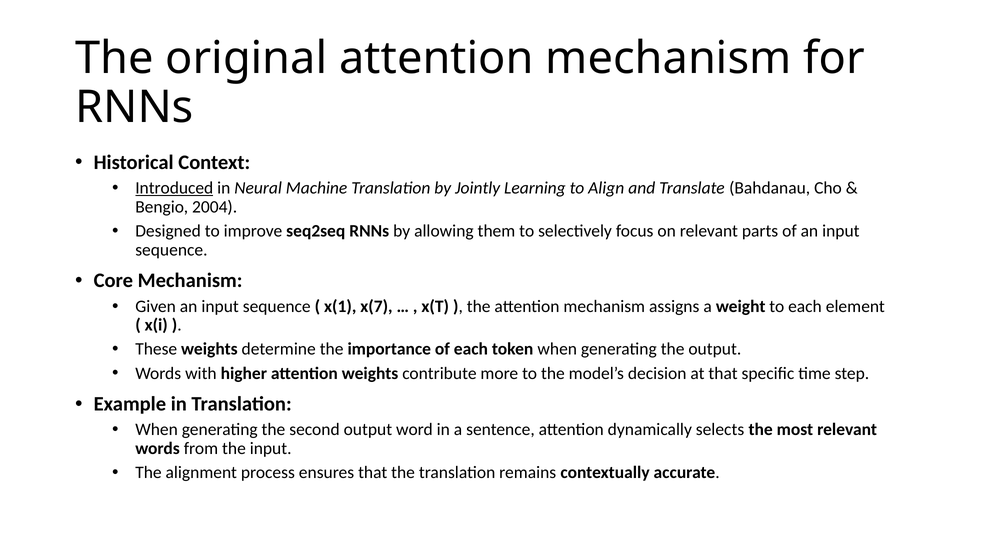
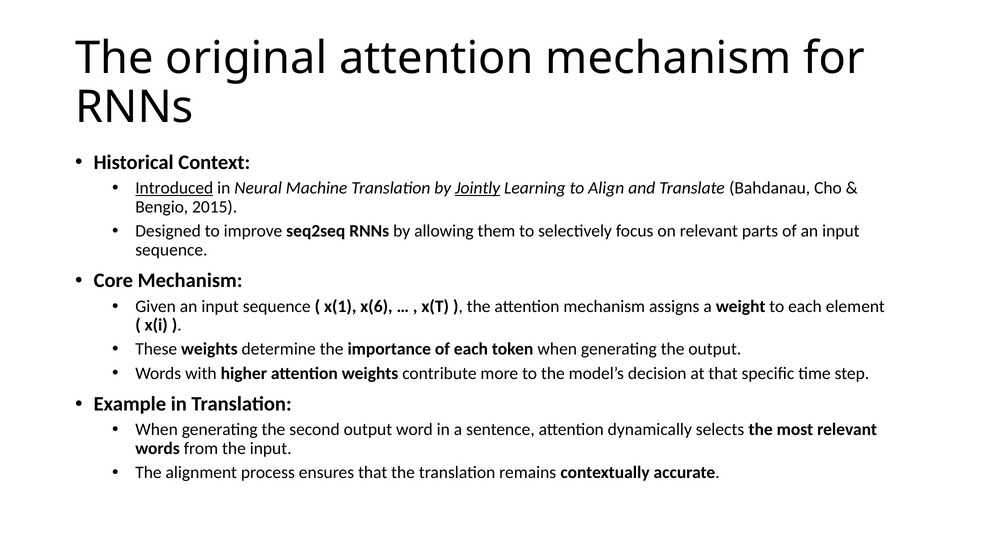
Jointly underline: none -> present
2004: 2004 -> 2015
x(7: x(7 -> x(6
